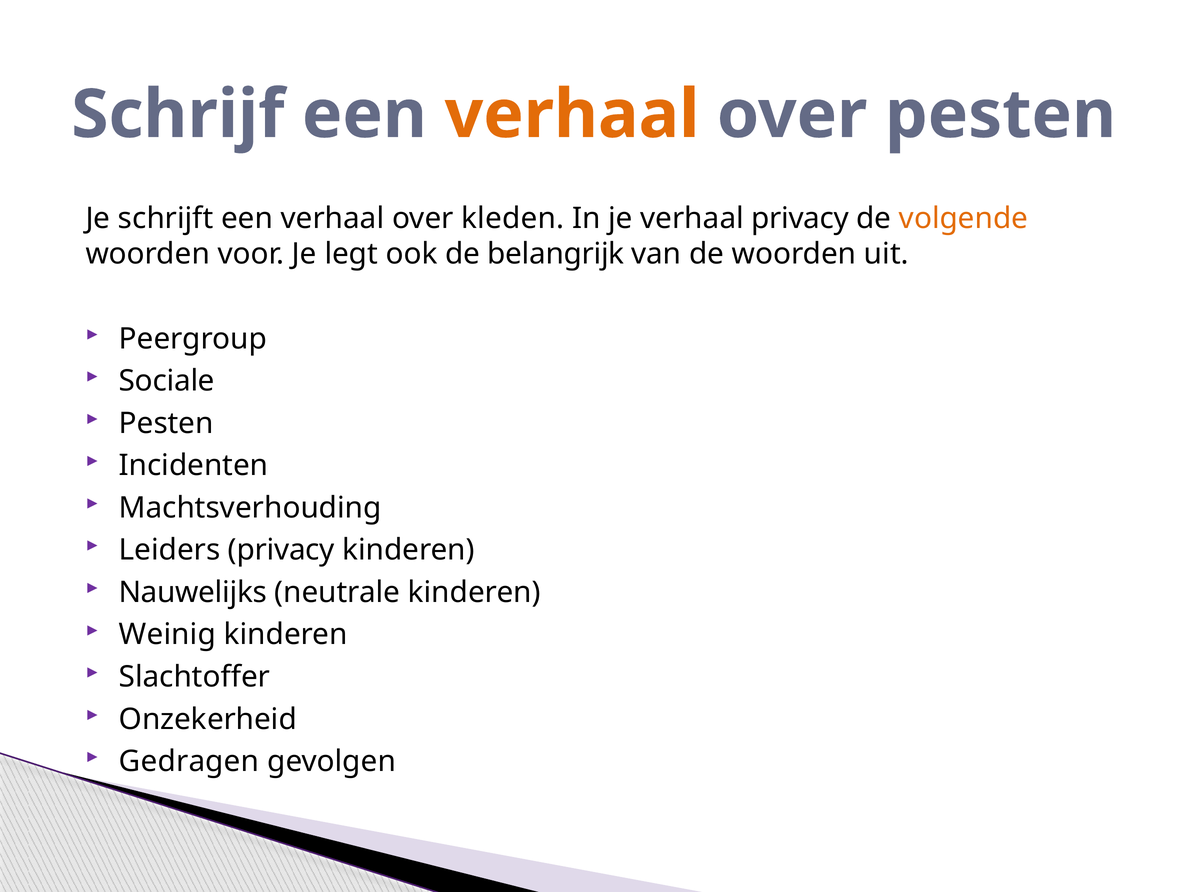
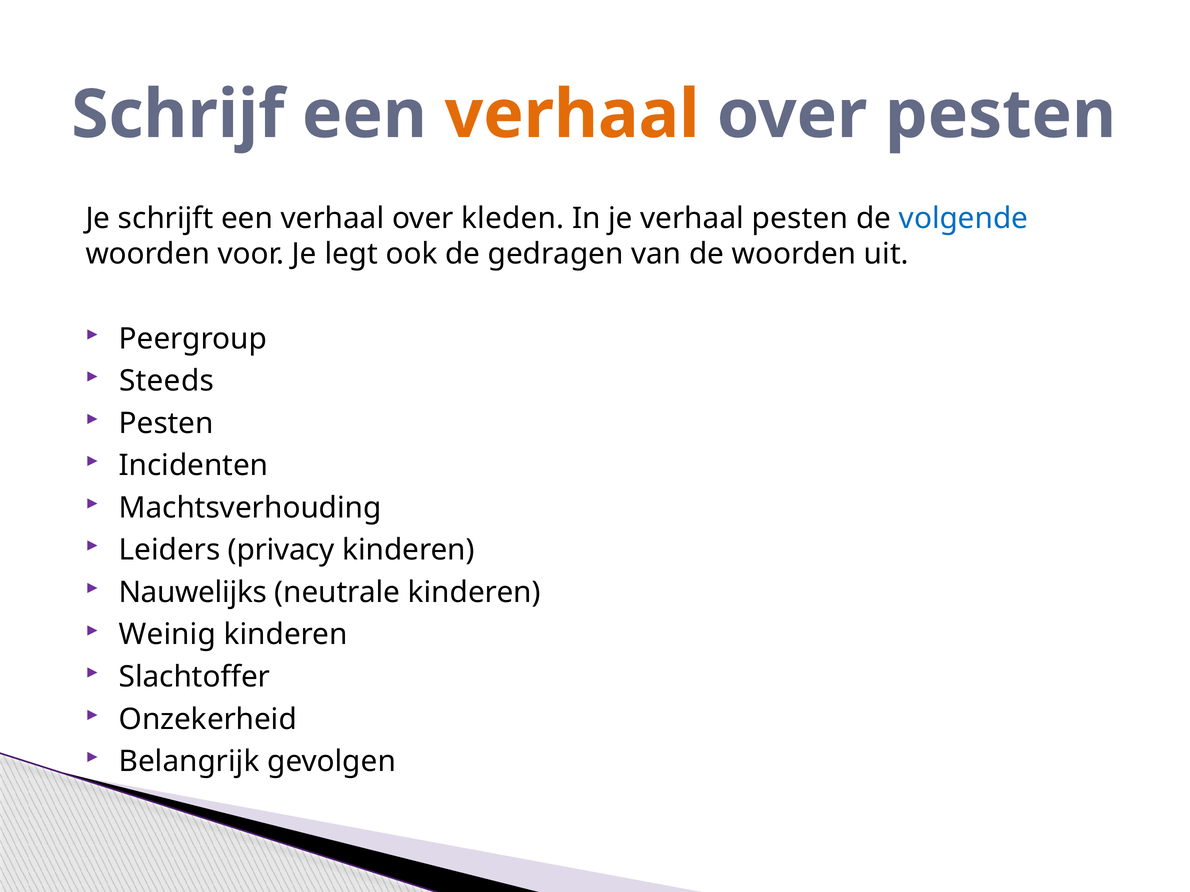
verhaal privacy: privacy -> pesten
volgende colour: orange -> blue
belangrijk: belangrijk -> gedragen
Sociale: Sociale -> Steeds
Gedragen: Gedragen -> Belangrijk
